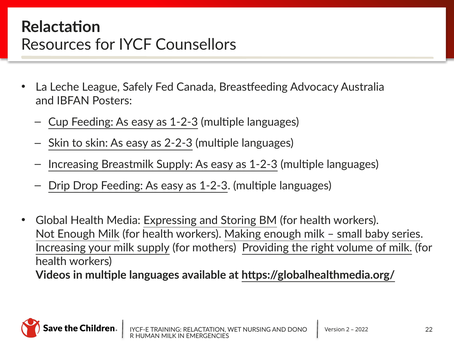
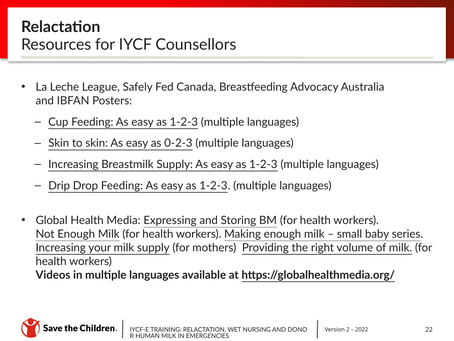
2-2-3: 2-2-3 -> 0-2-3
